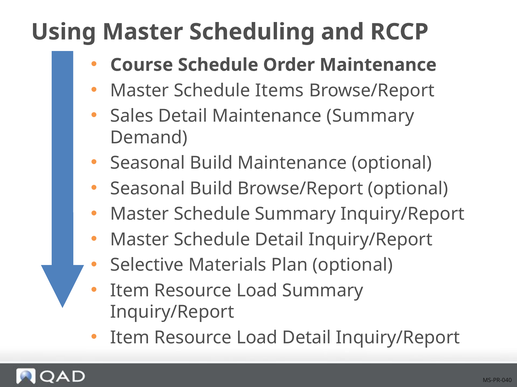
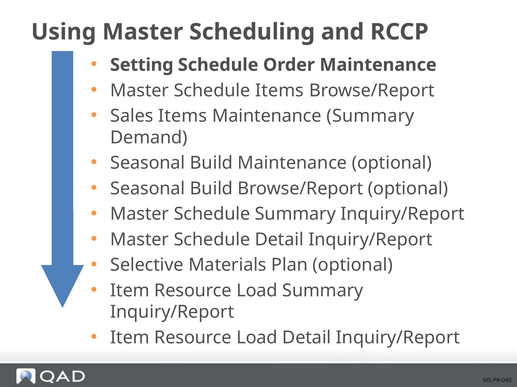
Course: Course -> Setting
Sales Detail: Detail -> Items
